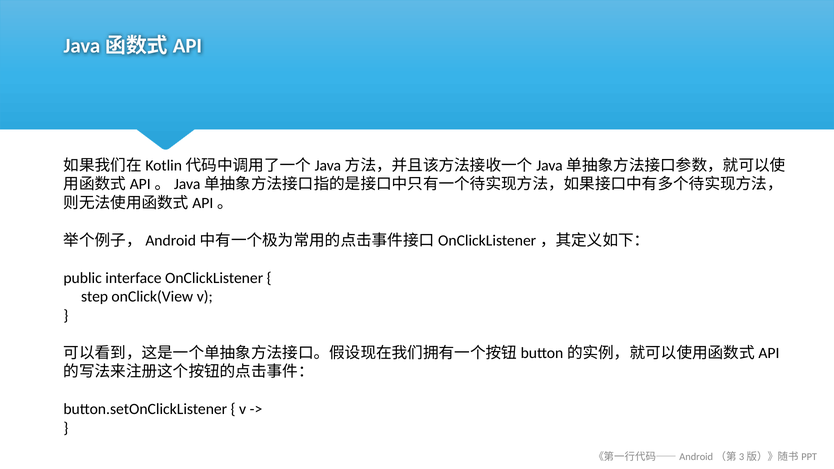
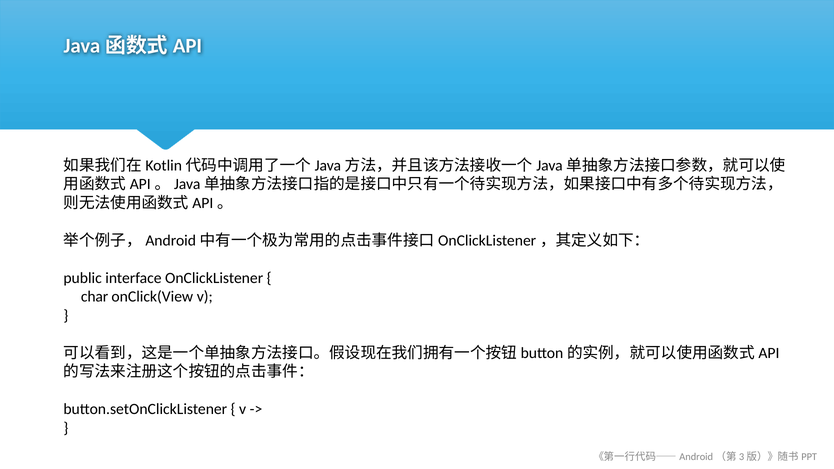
step: step -> char
